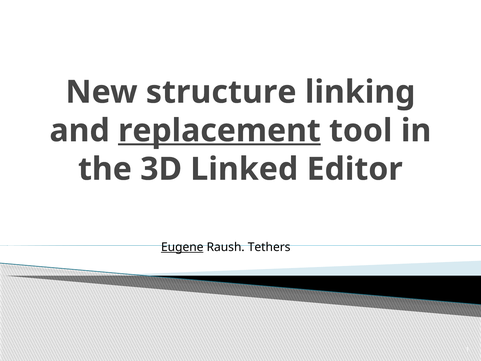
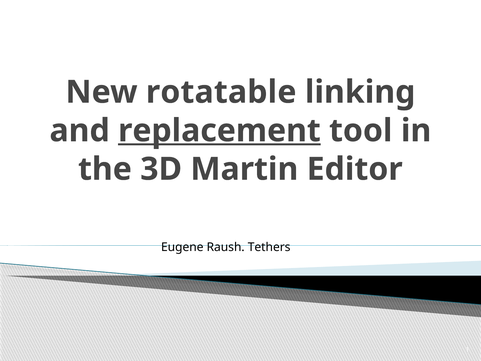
structure: structure -> rotatable
Linked: Linked -> Martin
Eugene underline: present -> none
